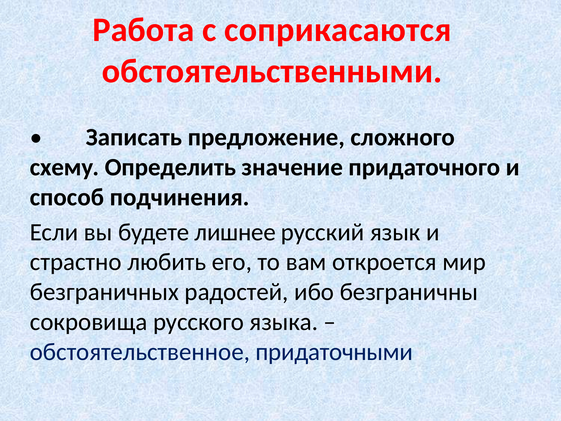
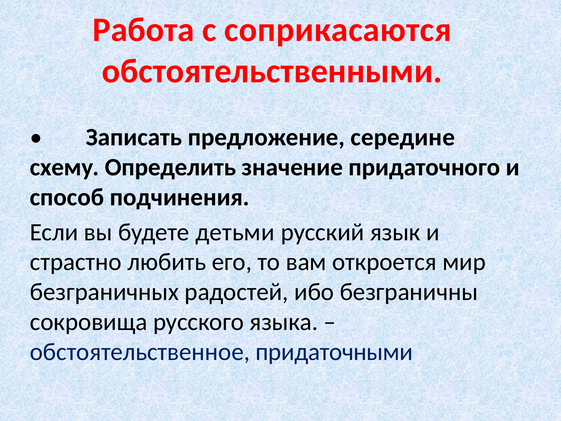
сложного: сложного -> середине
лишнее: лишнее -> детьми
